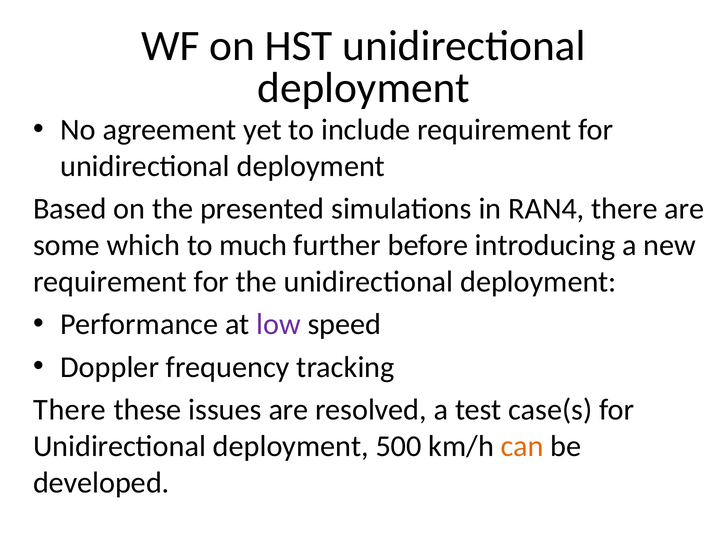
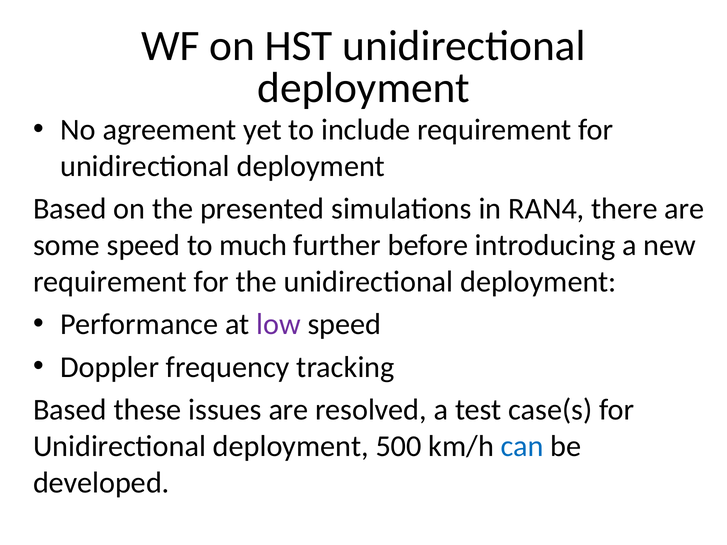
some which: which -> speed
There at (70, 410): There -> Based
can colour: orange -> blue
